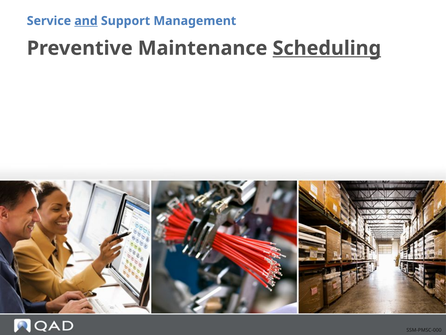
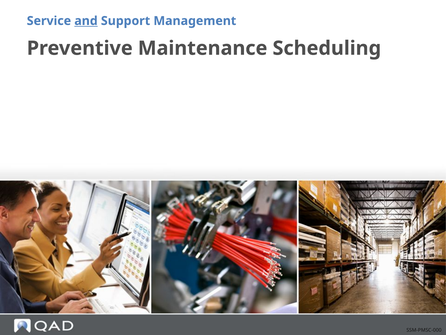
Scheduling underline: present -> none
